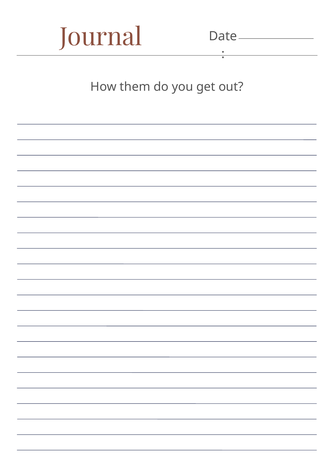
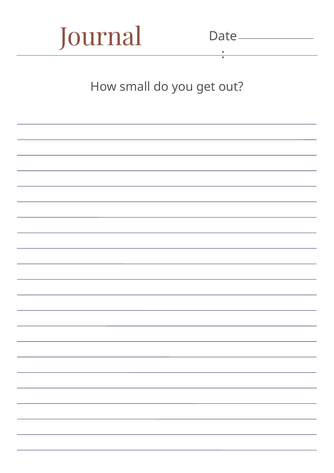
them: them -> small
